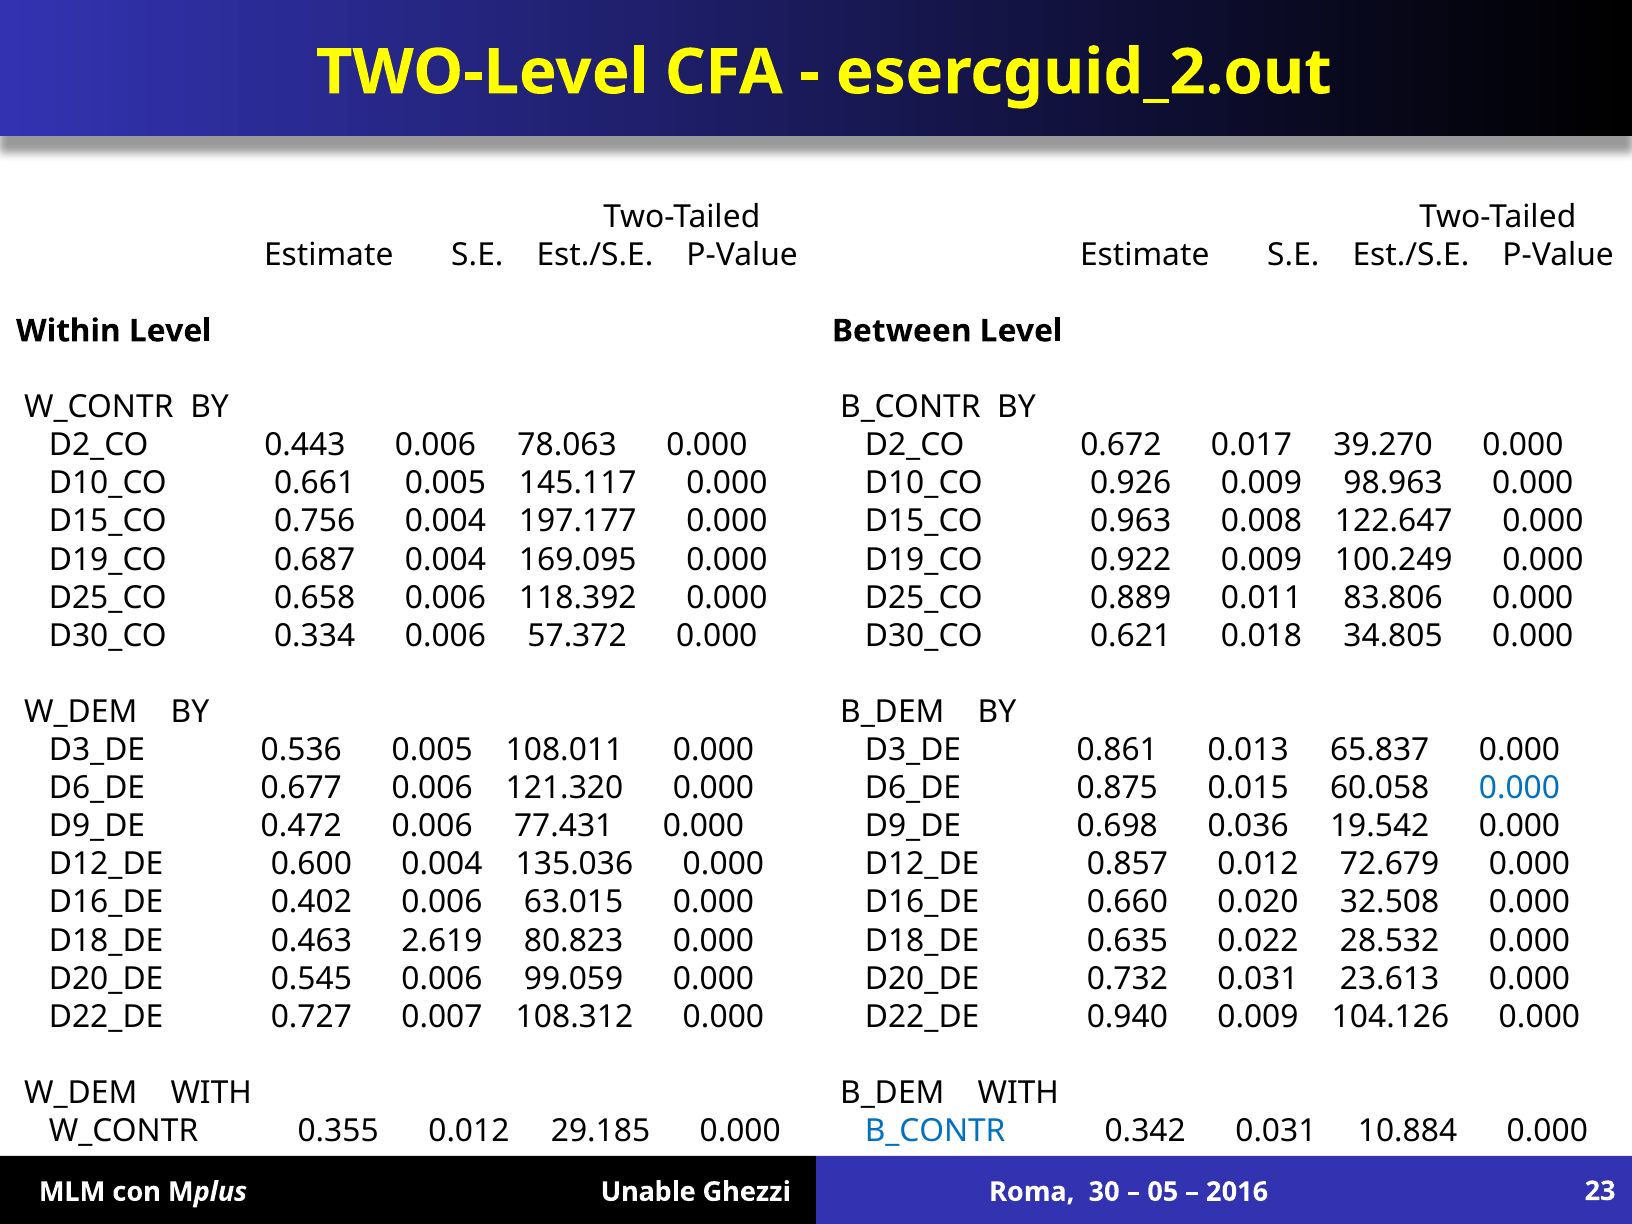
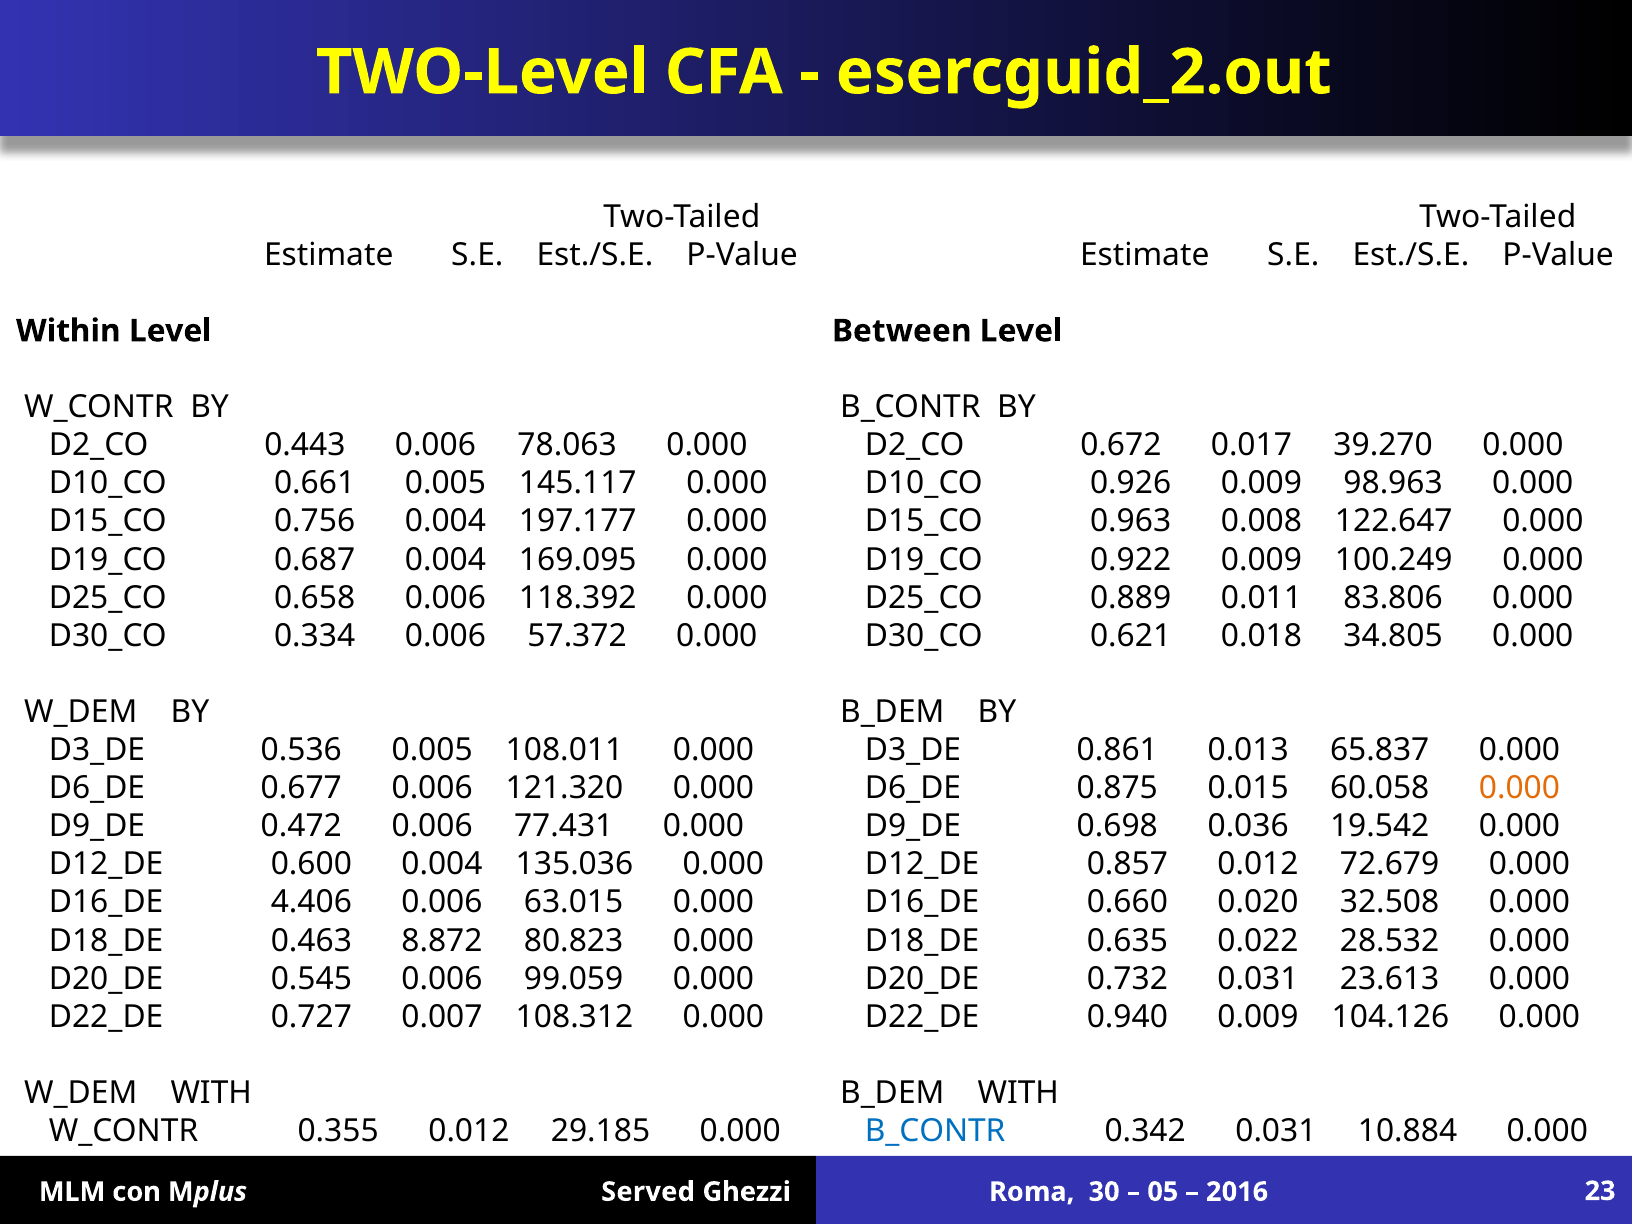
0.000 at (1519, 788) colour: blue -> orange
0.402: 0.402 -> 4.406
2.619: 2.619 -> 8.872
Unable: Unable -> Served
